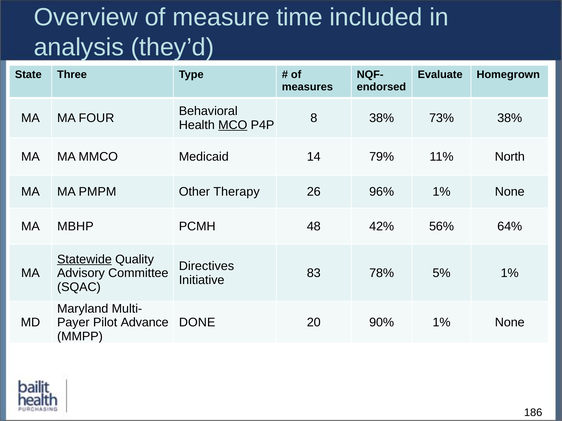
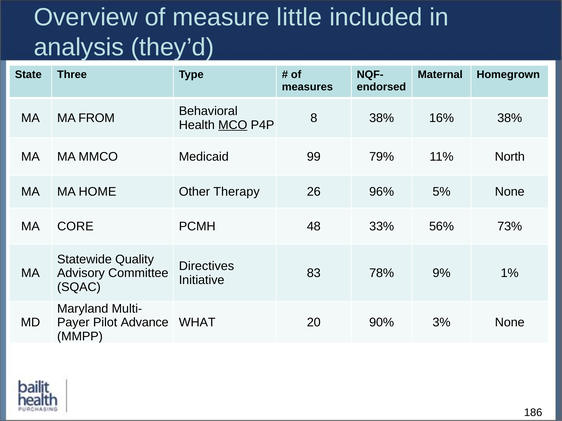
time: time -> little
Evaluate: Evaluate -> Maternal
FOUR: FOUR -> FROM
73%: 73% -> 16%
14: 14 -> 99
PMPM: PMPM -> HOME
96% 1%: 1% -> 5%
MBHP: MBHP -> CORE
42%: 42% -> 33%
64%: 64% -> 73%
Statewide underline: present -> none
5%: 5% -> 9%
DONE: DONE -> WHAT
90% 1%: 1% -> 3%
